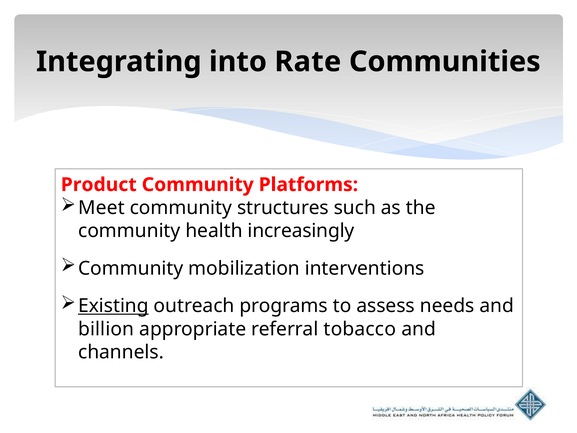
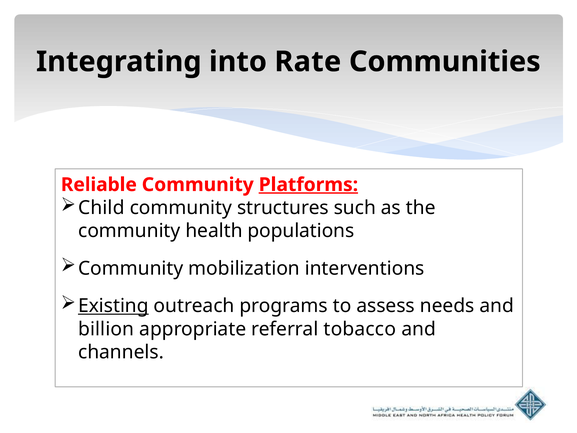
Product: Product -> Reliable
Platforms underline: none -> present
Meet: Meet -> Child
increasingly: increasingly -> populations
